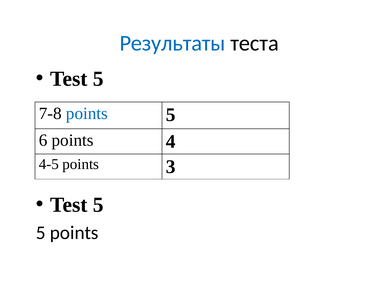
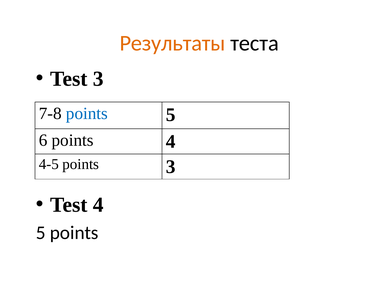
Результаты colour: blue -> orange
5 at (98, 79): 5 -> 3
5 at (98, 205): 5 -> 4
